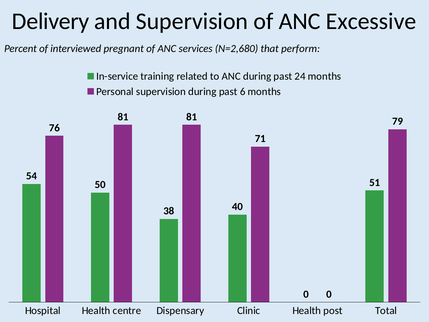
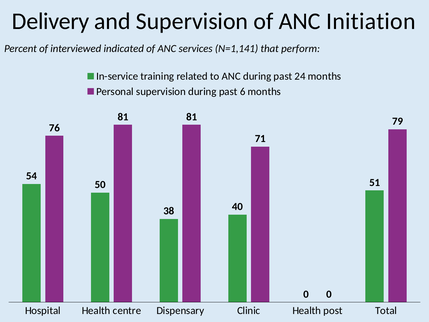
Excessive: Excessive -> Initiation
pregnant: pregnant -> indicated
N=2,680: N=2,680 -> N=1,141
